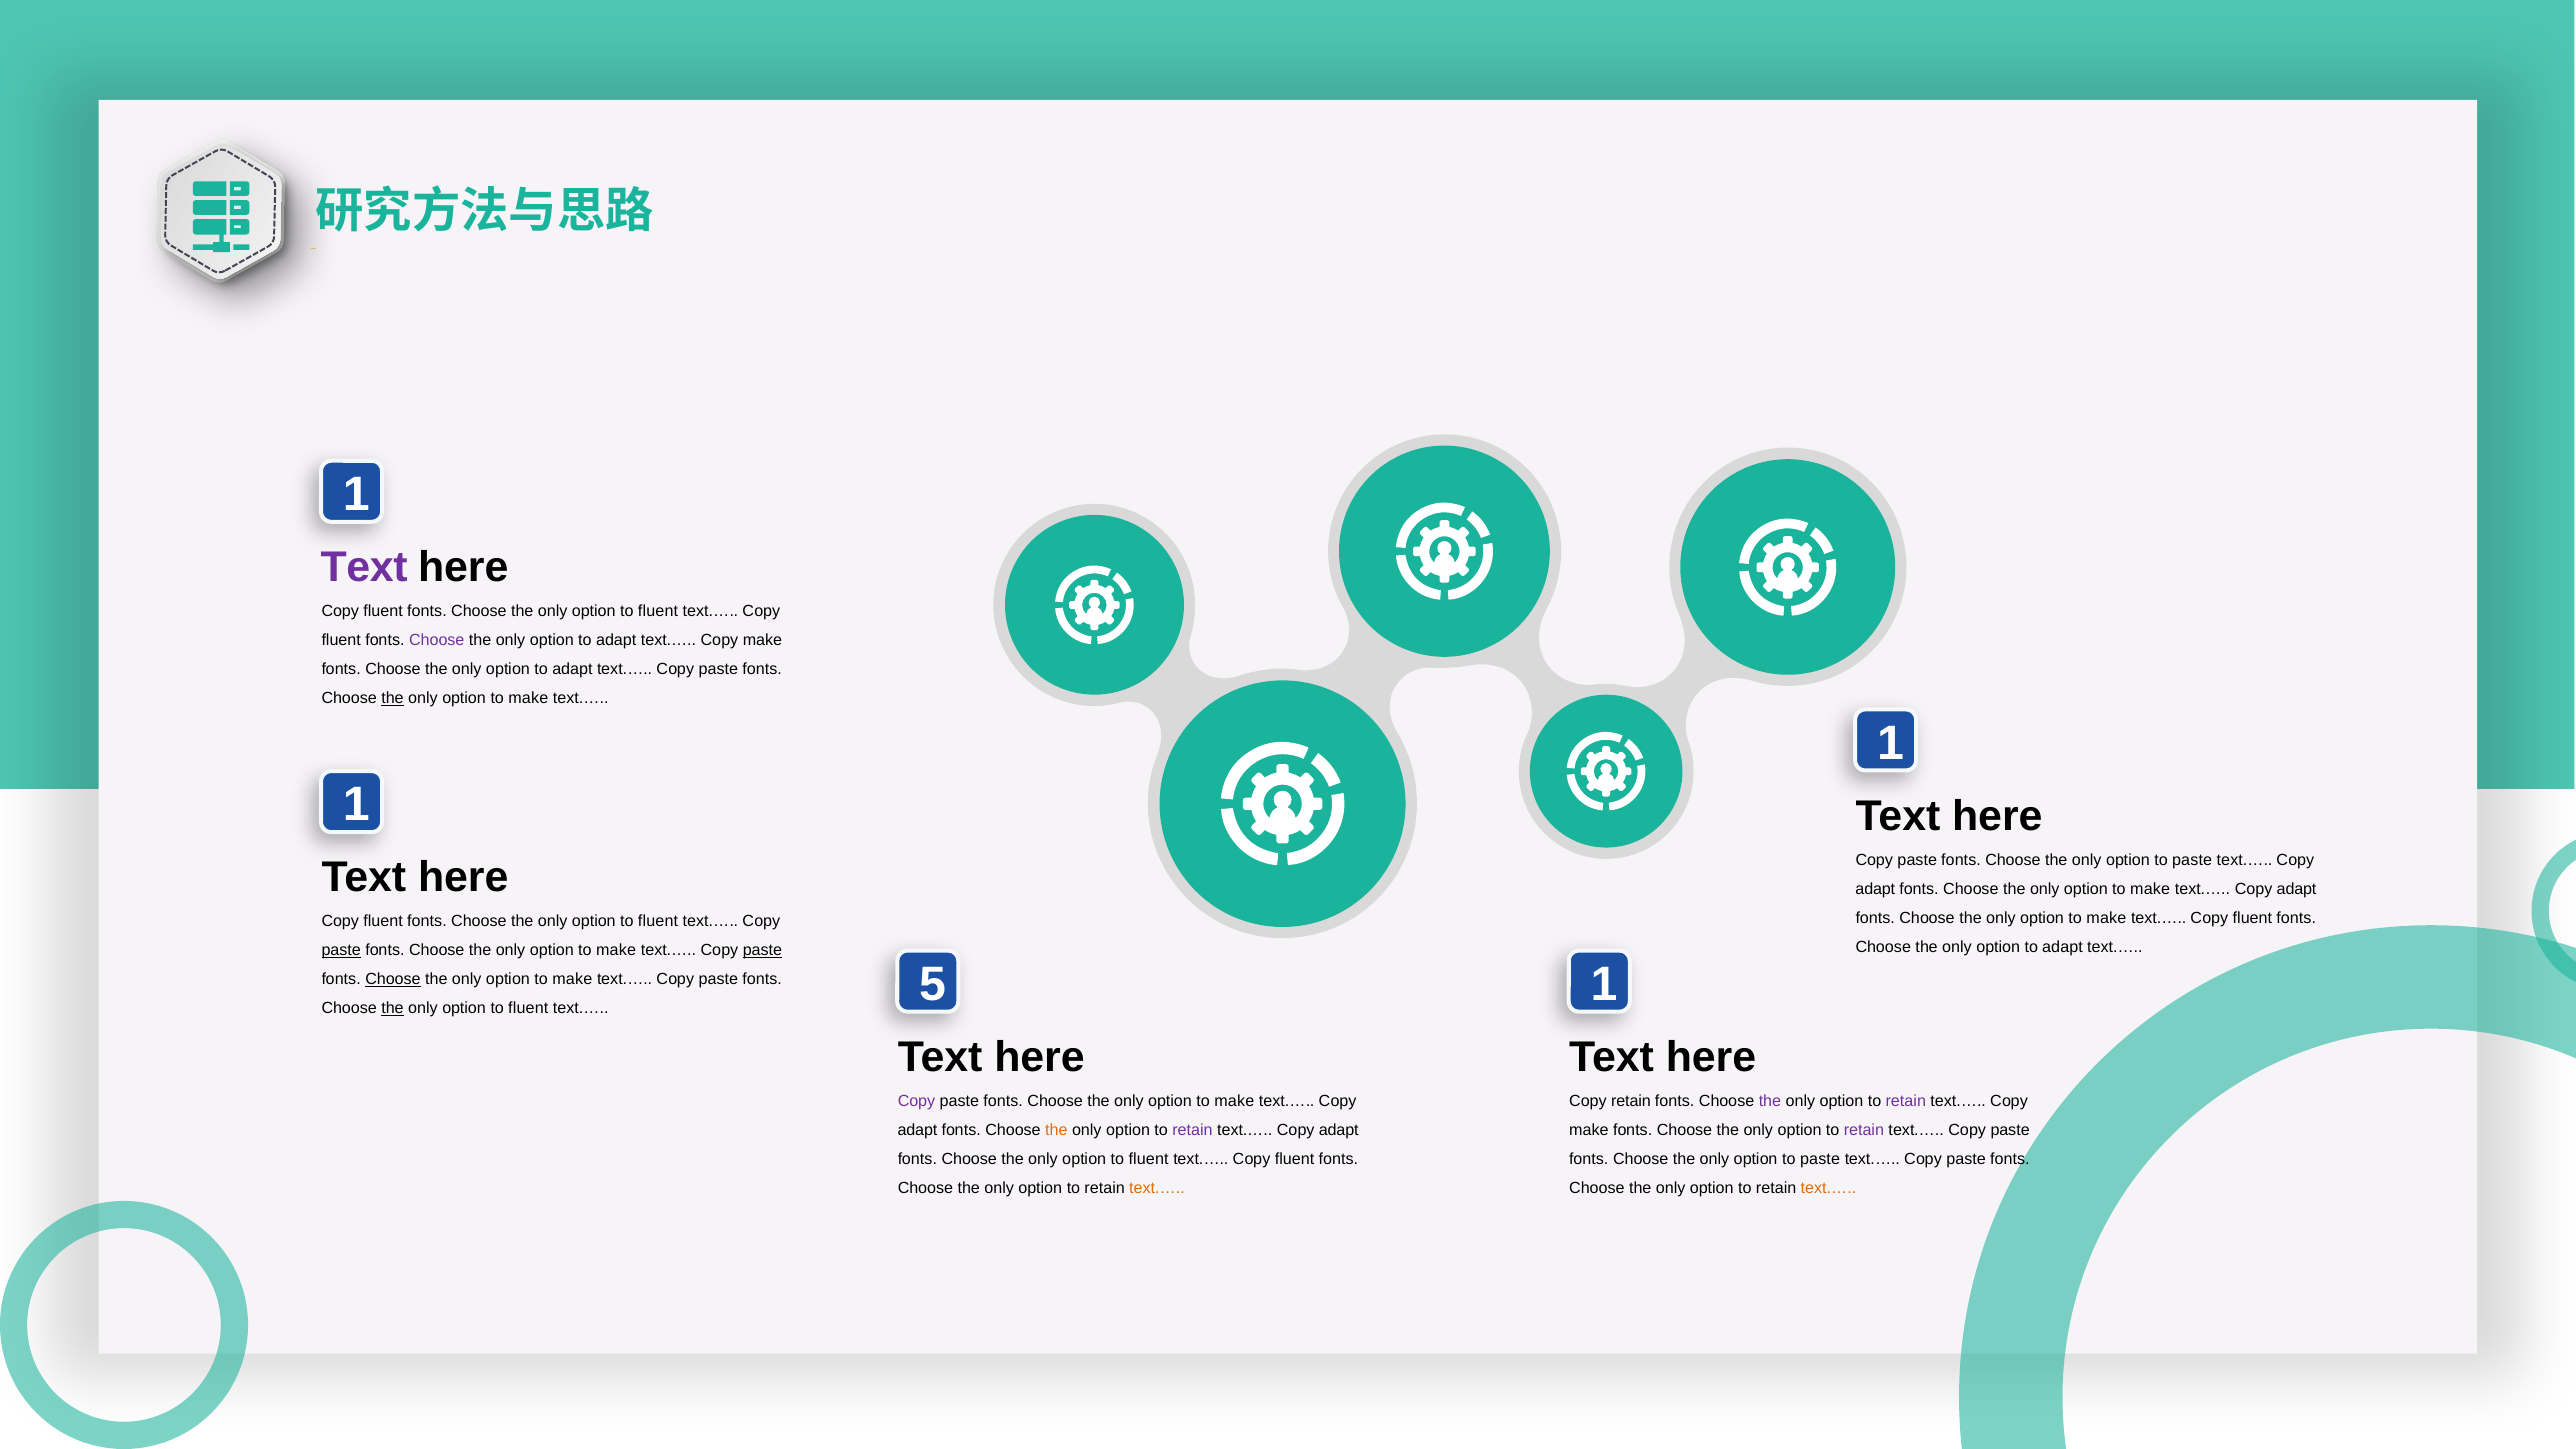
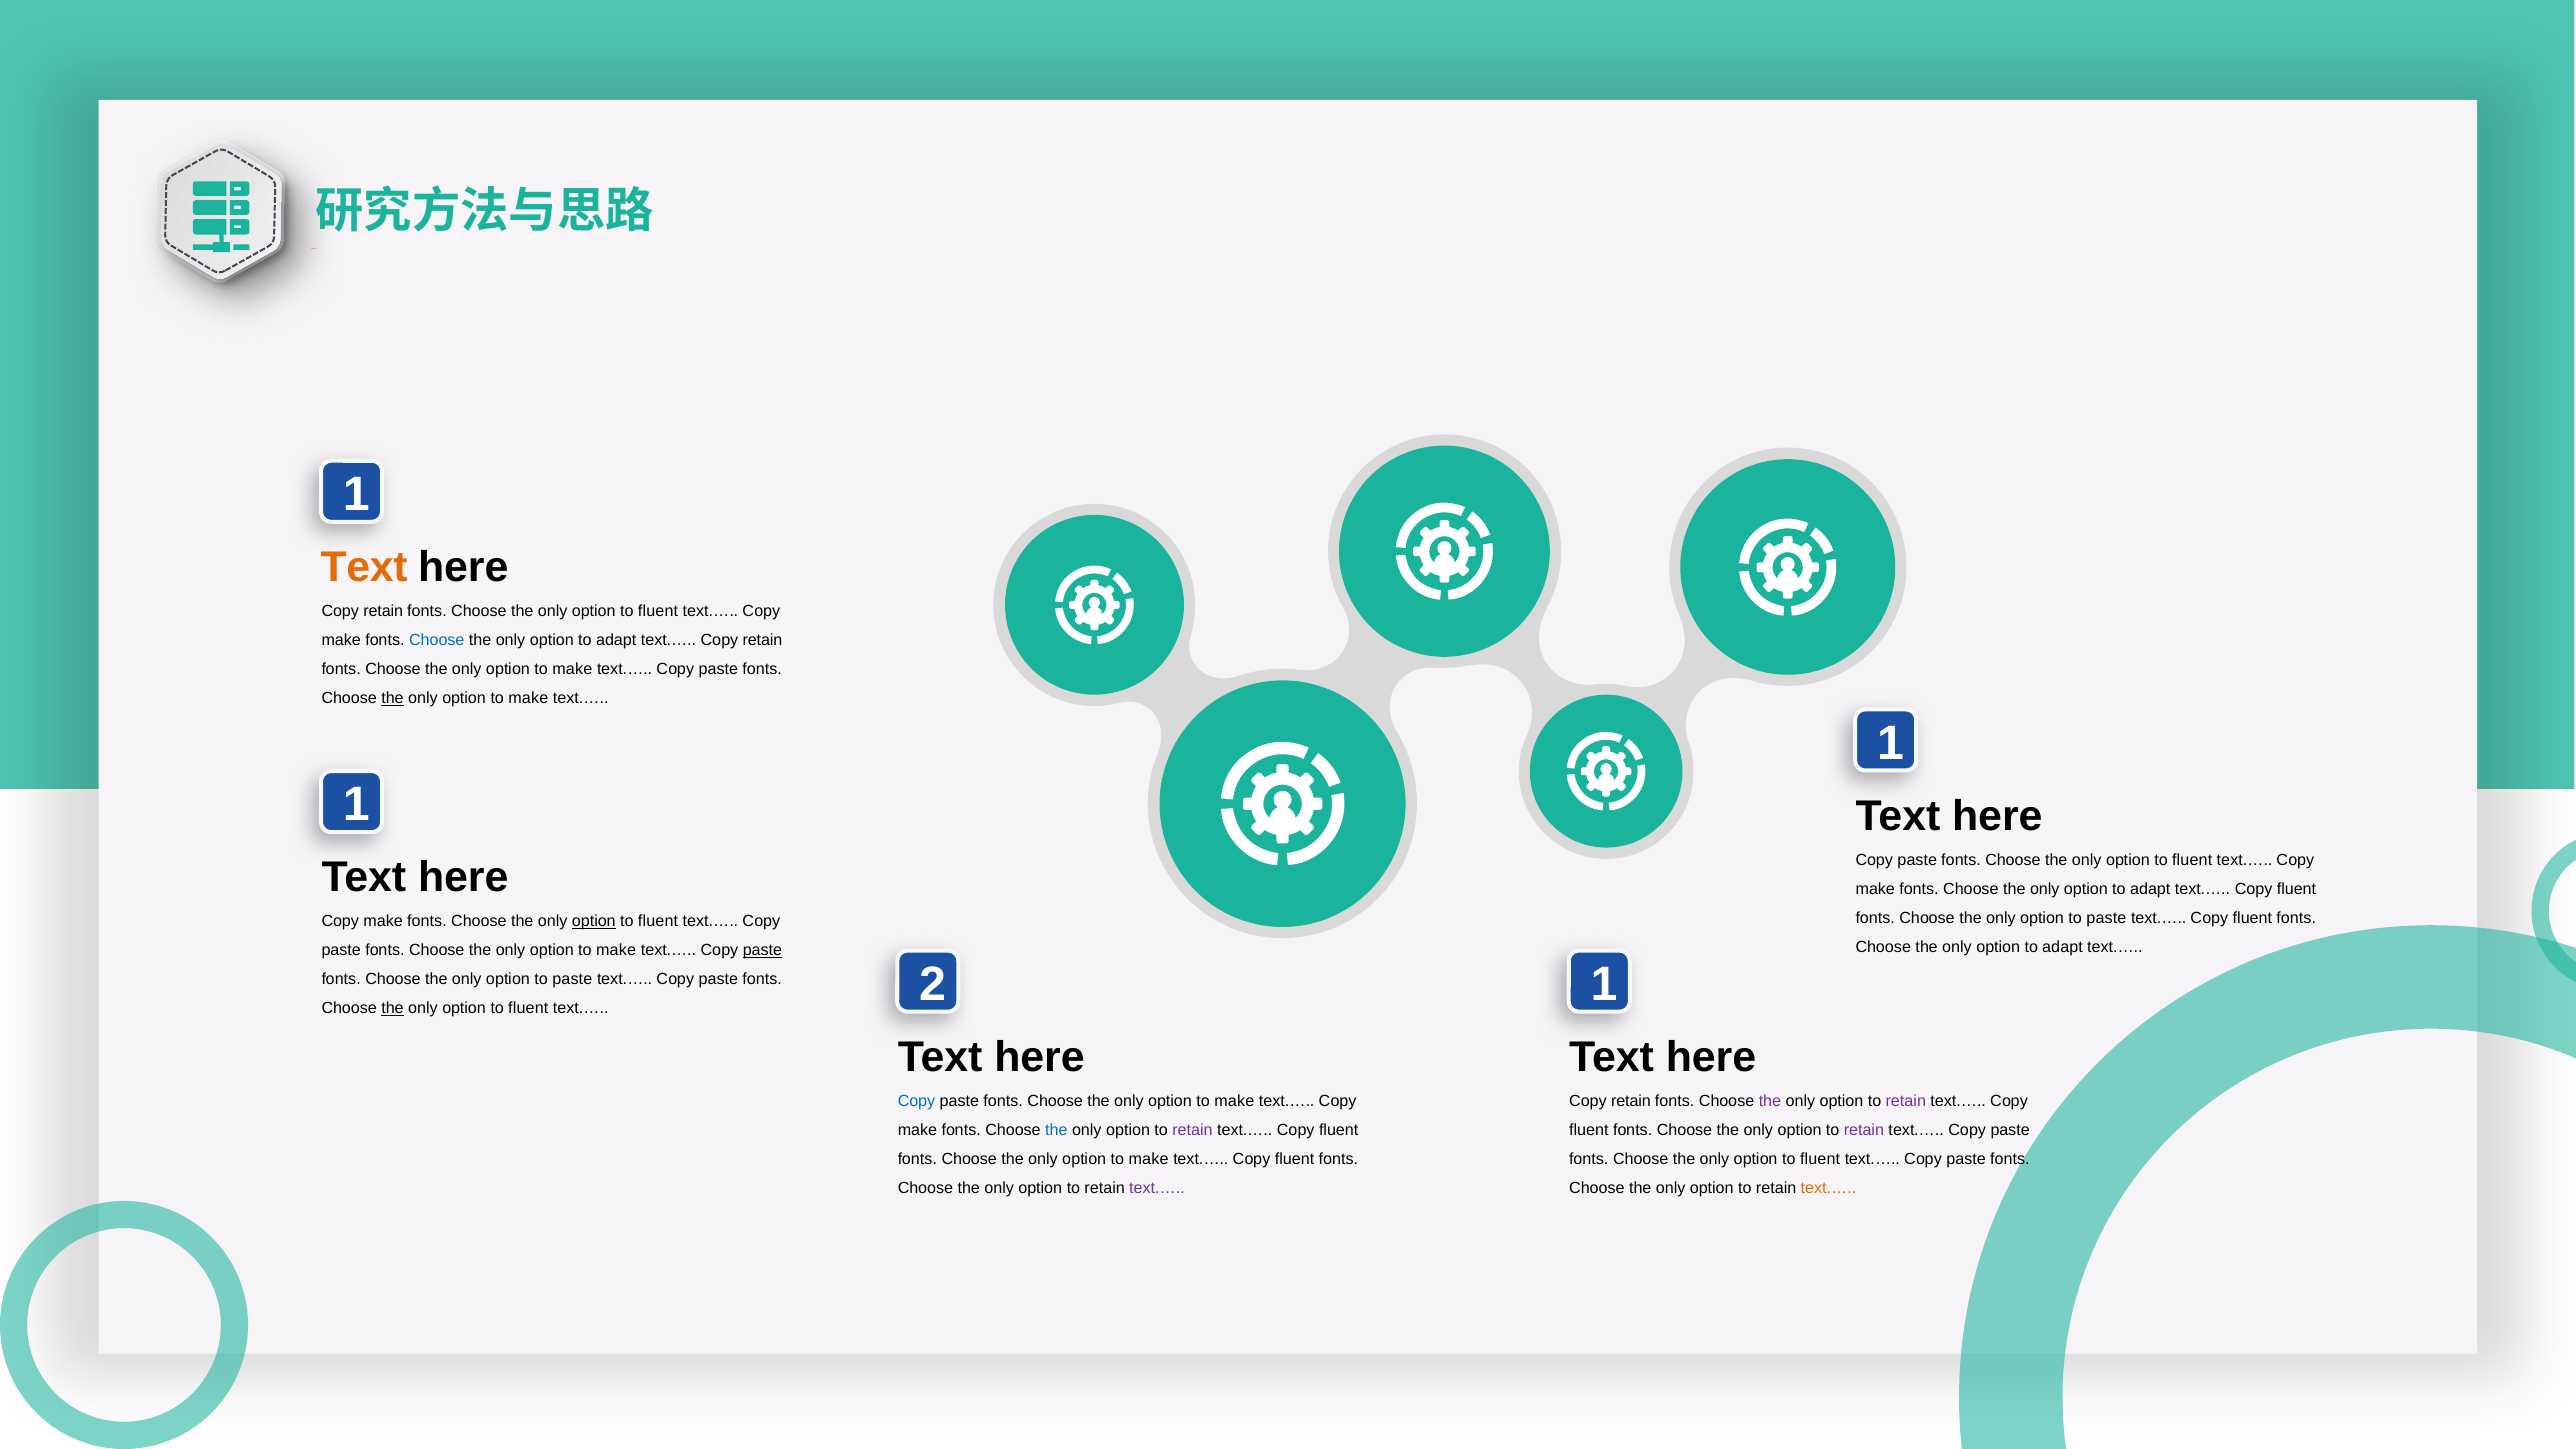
Text at (364, 567) colour: purple -> orange
fluent at (383, 611): fluent -> retain
fluent at (341, 640): fluent -> make
Choose at (437, 640) colour: purple -> blue
make at (762, 640): make -> retain
adapt at (572, 669): adapt -> make
paste at (2192, 860): paste -> fluent
adapt at (1875, 889): adapt -> make
make at (2150, 889): make -> adapt
adapt at (2297, 889): adapt -> fluent
make at (2106, 918): make -> paste
fluent at (383, 921): fluent -> make
option at (594, 921) underline: none -> present
paste at (341, 950) underline: present -> none
Choose at (393, 979) underline: present -> none
make at (572, 979): make -> paste
5: 5 -> 2
Copy at (916, 1101) colour: purple -> blue
adapt at (917, 1130): adapt -> make
the at (1056, 1130) colour: orange -> blue
adapt at (1339, 1130): adapt -> fluent
make at (1589, 1130): make -> fluent
fluent at (1149, 1159): fluent -> make
paste at (1820, 1159): paste -> fluent
text.… at (1157, 1188) colour: orange -> purple
